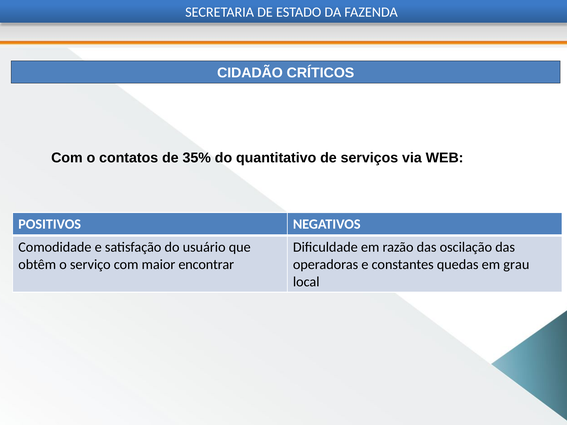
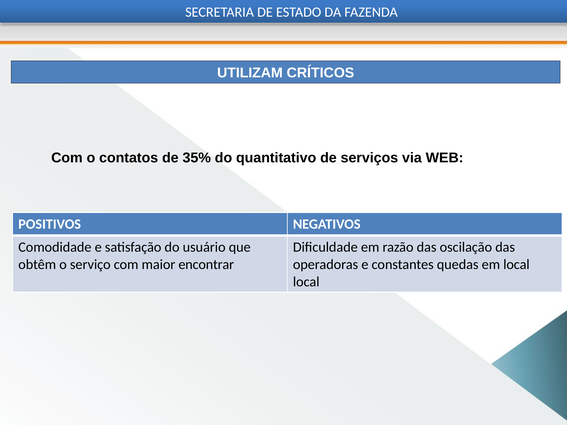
CIDADÃO: CIDADÃO -> UTILIZAM
em grau: grau -> local
